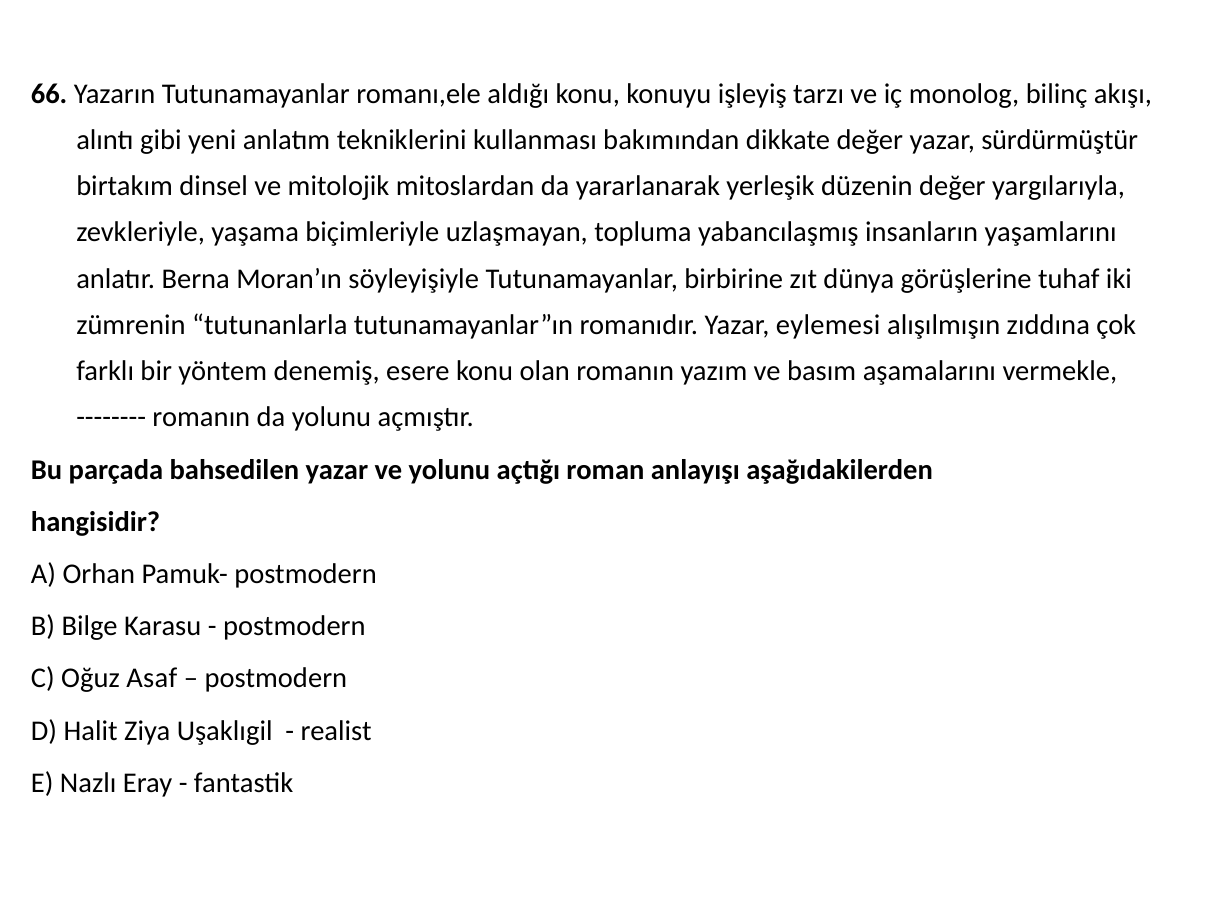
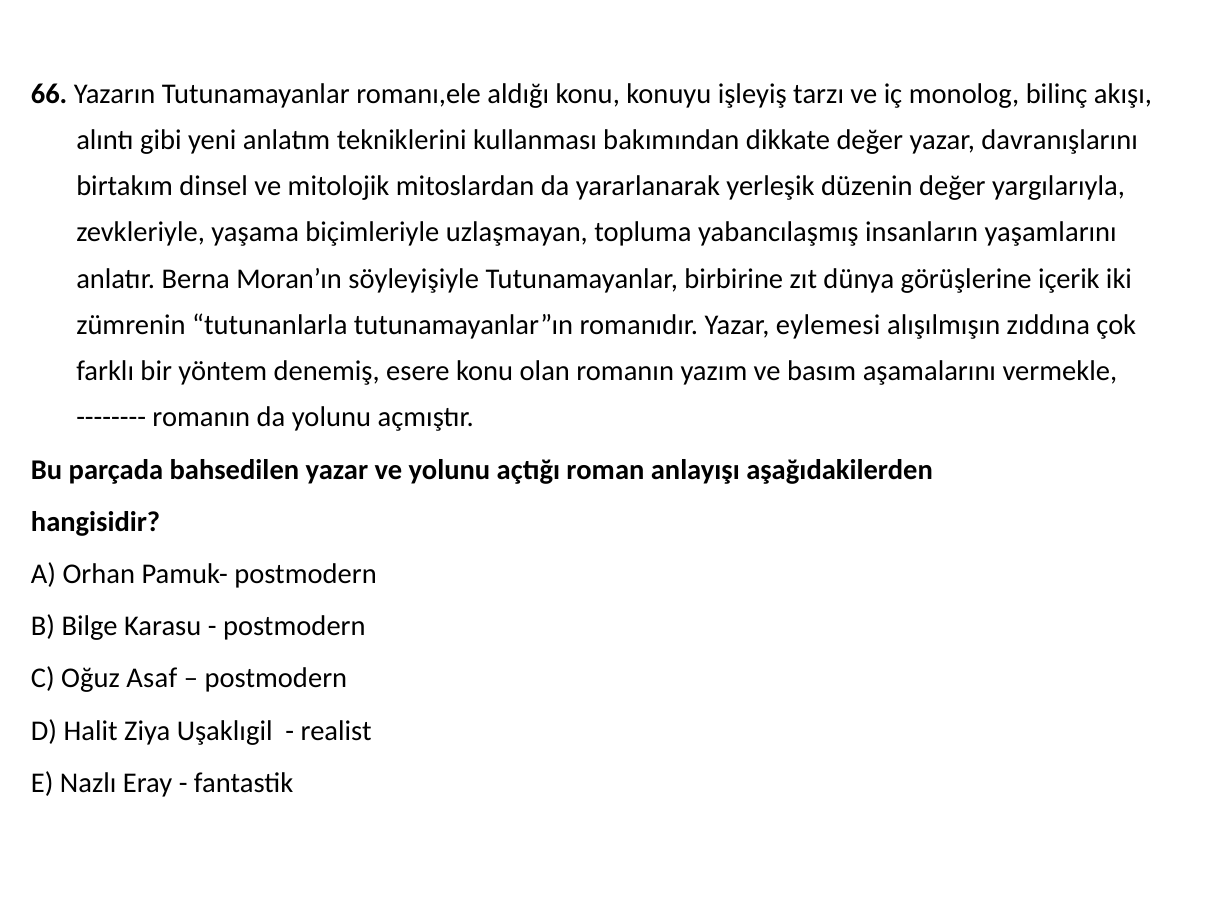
sürdürmüştür: sürdürmüştür -> davranışlarını
tuhaf: tuhaf -> içerik
